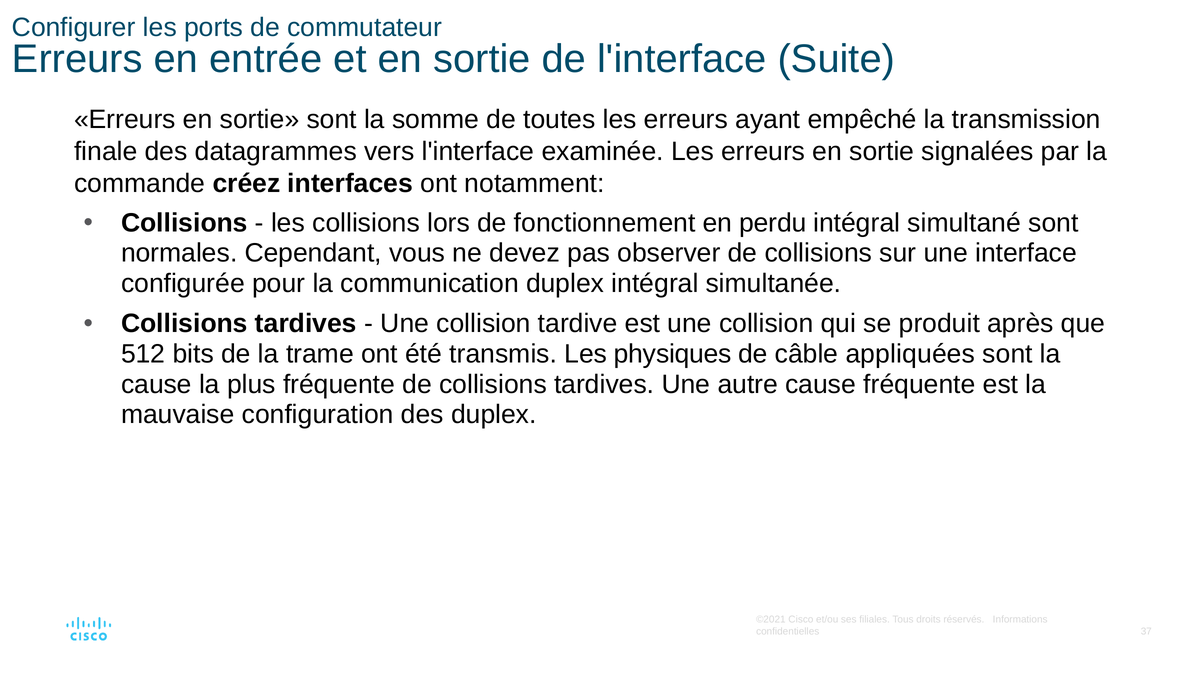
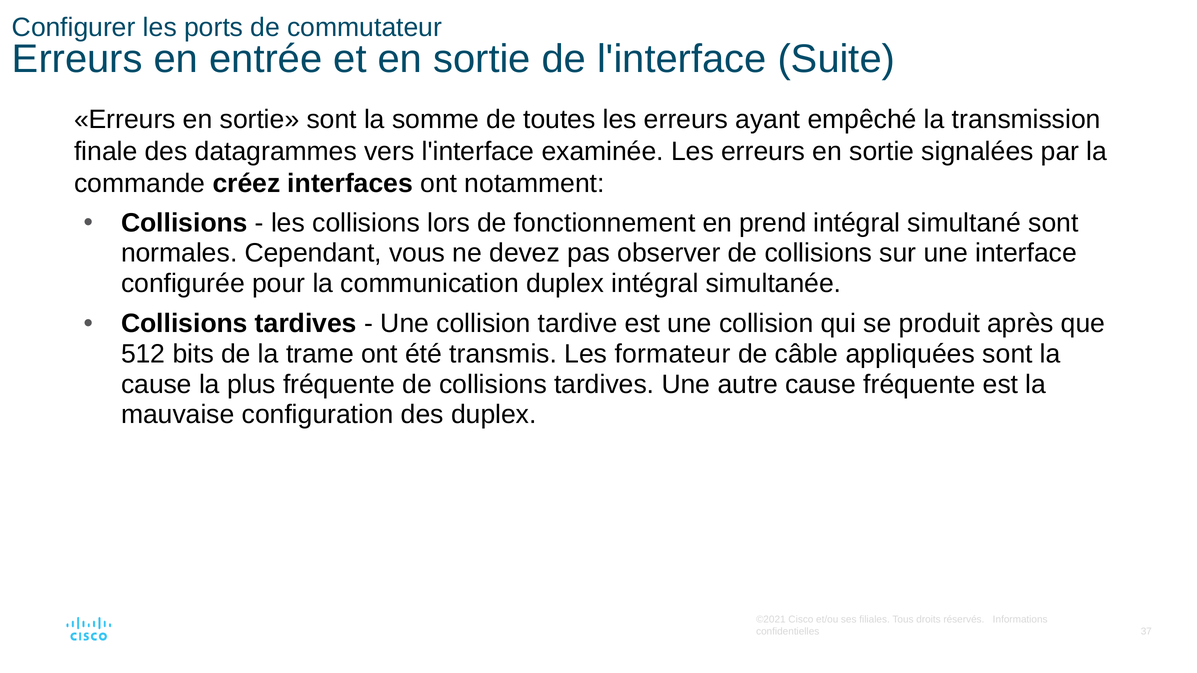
perdu: perdu -> prend
physiques: physiques -> formateur
